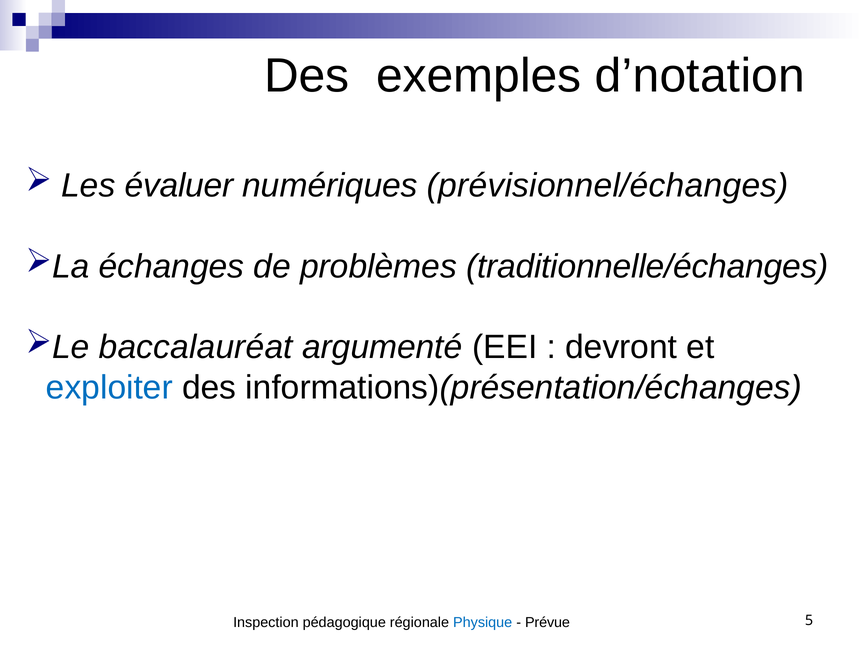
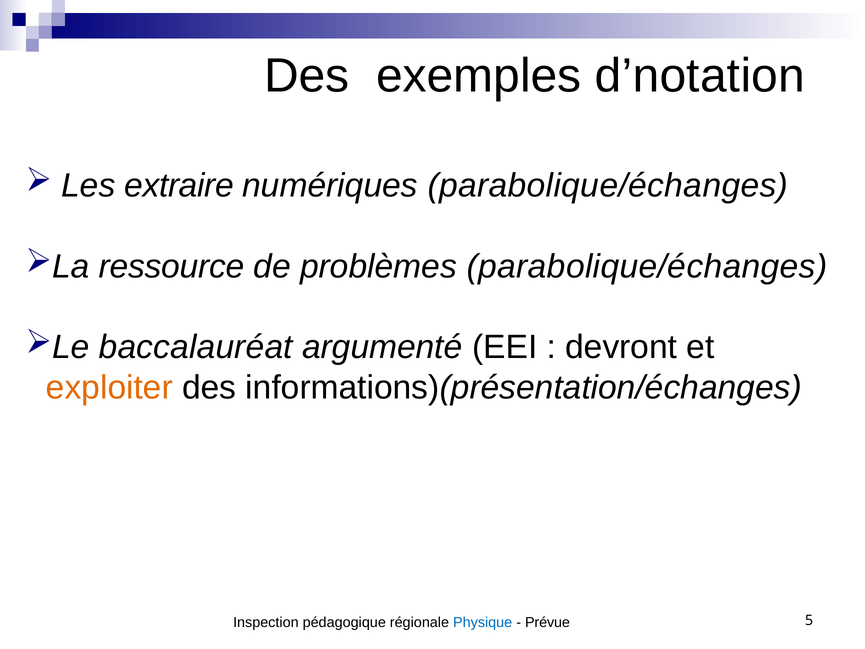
évaluer: évaluer -> extraire
numériques prévisionnel/échanges: prévisionnel/échanges -> parabolique/échanges
échanges: échanges -> ressource
problèmes traditionnelle/échanges: traditionnelle/échanges -> parabolique/échanges
exploiter colour: blue -> orange
